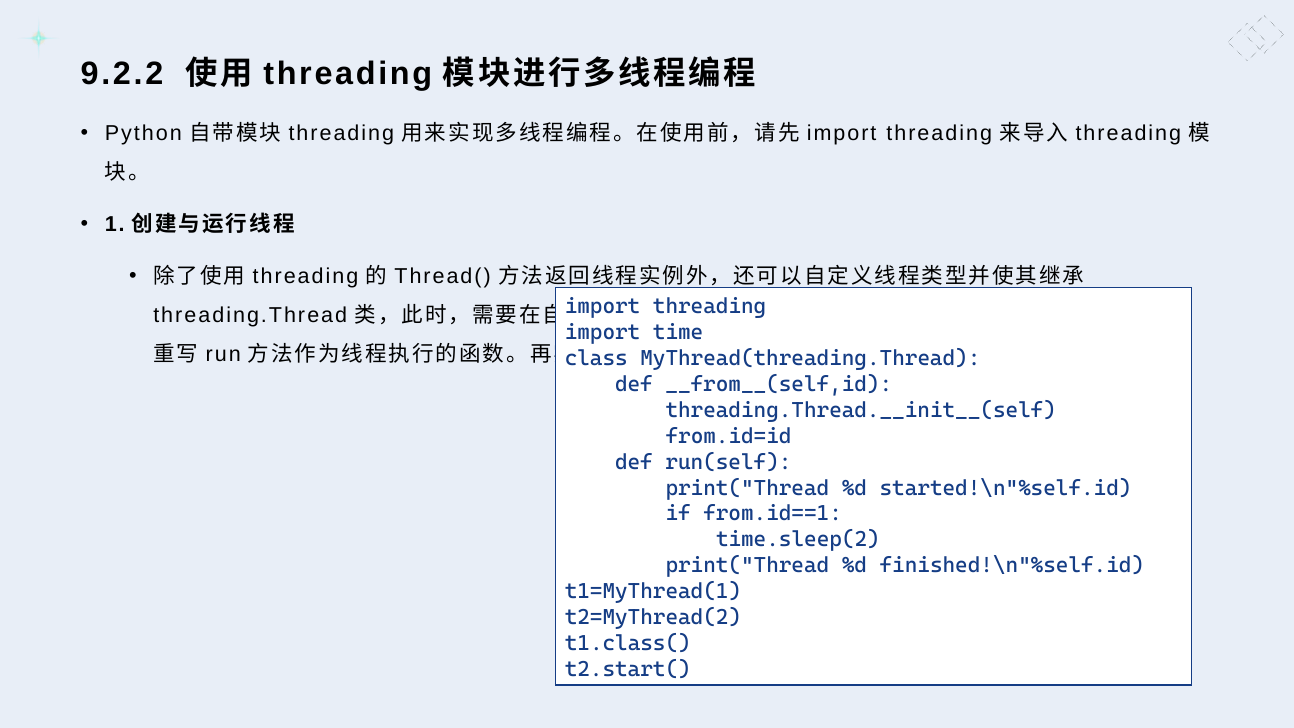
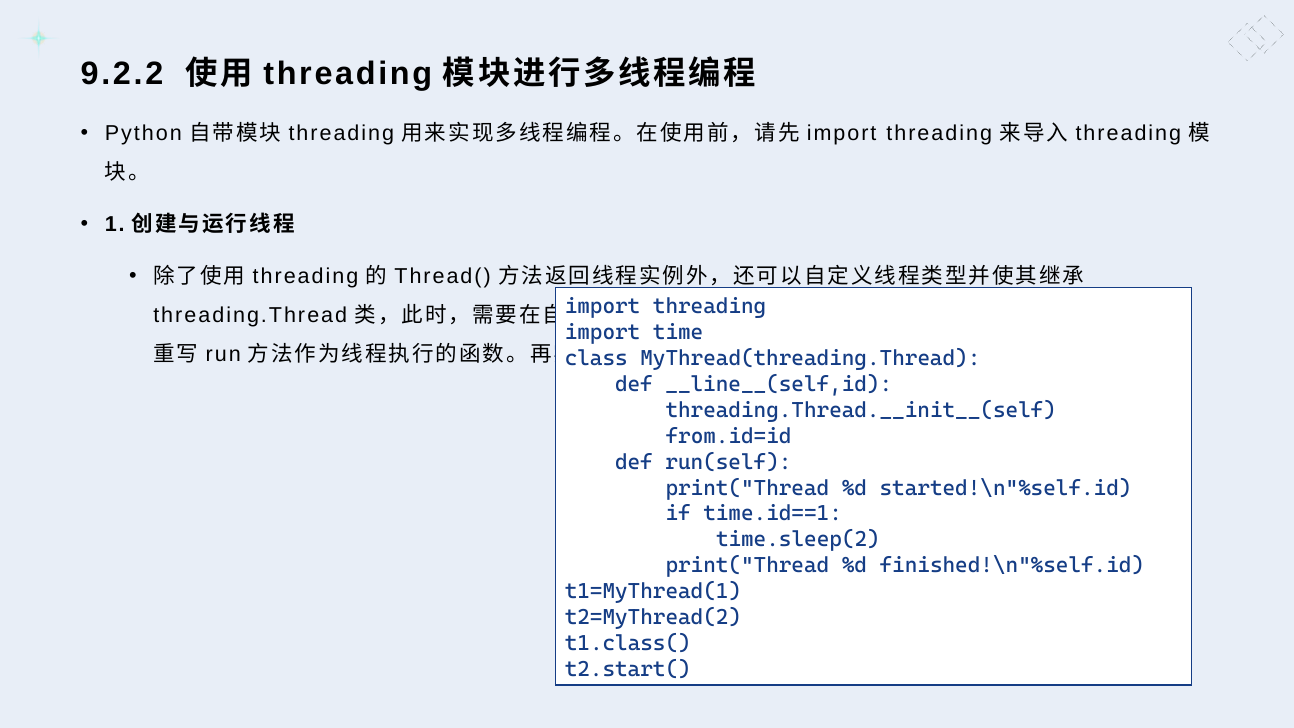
__from__(self,id: __from__(self,id -> __line__(self,id
from.id==1: from.id==1 -> time.id==1
